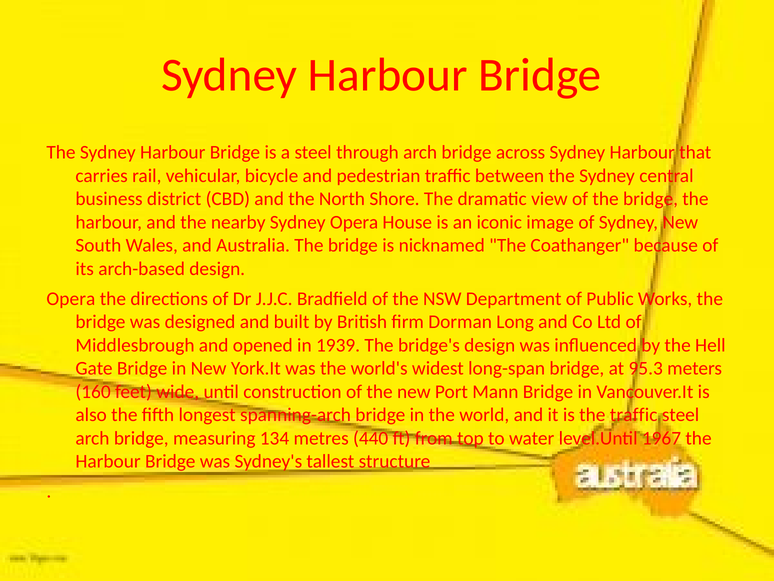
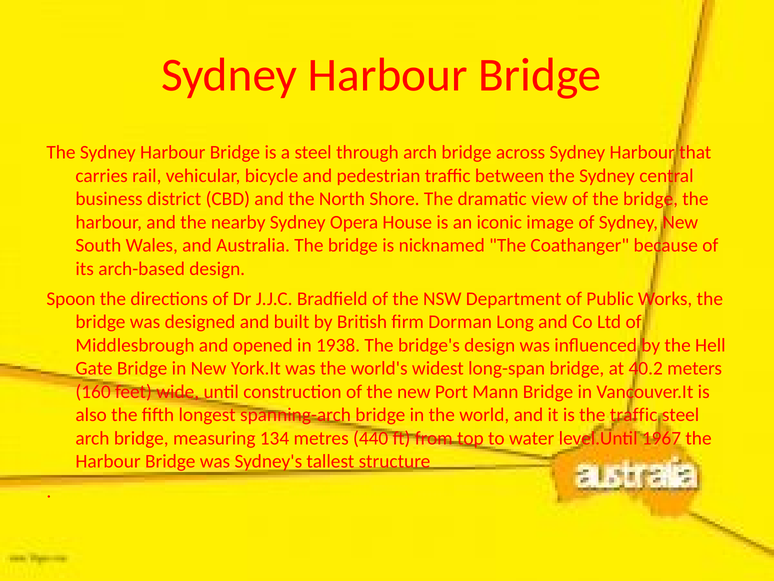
Opera at (71, 298): Opera -> Spoon
1939: 1939 -> 1938
95.3: 95.3 -> 40.2
